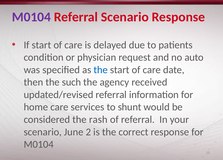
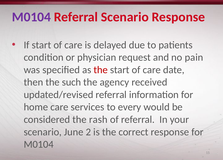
auto: auto -> pain
the at (101, 70) colour: blue -> red
shunt: shunt -> every
